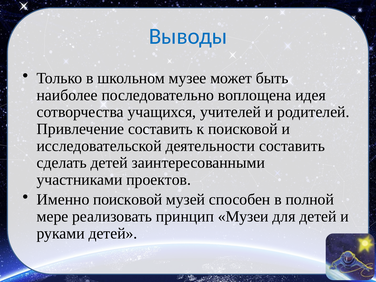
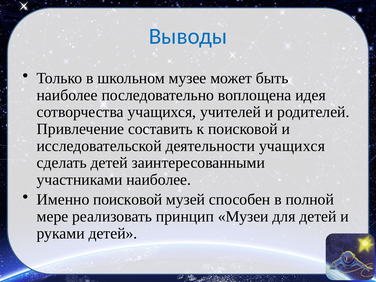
деятельности составить: составить -> учащихся
участниками проектов: проектов -> наиболее
